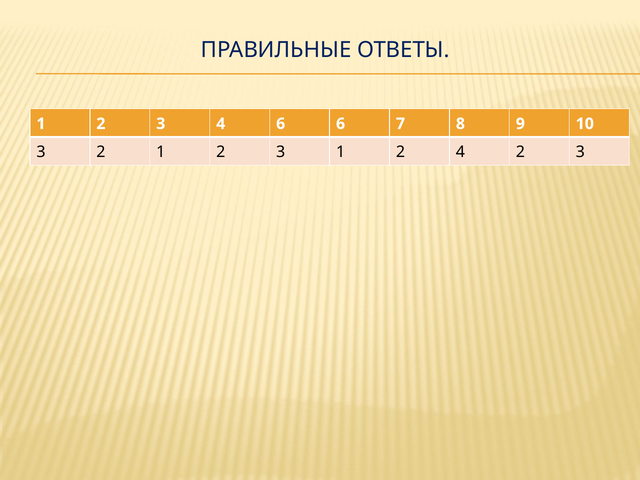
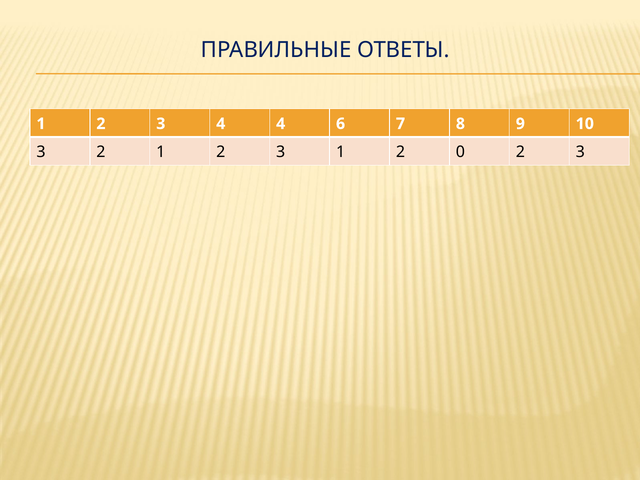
4 6: 6 -> 4
2 4: 4 -> 0
